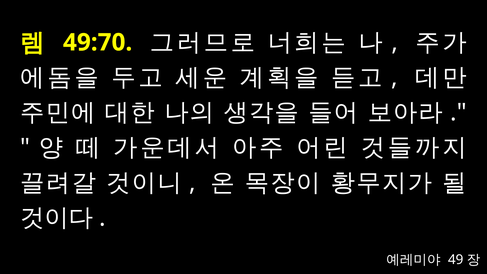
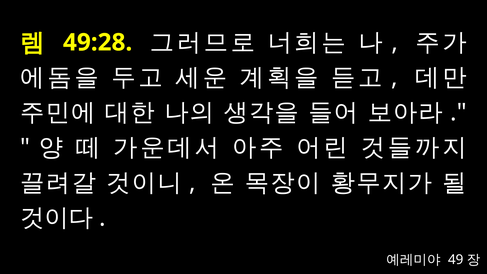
49:70: 49:70 -> 49:28
